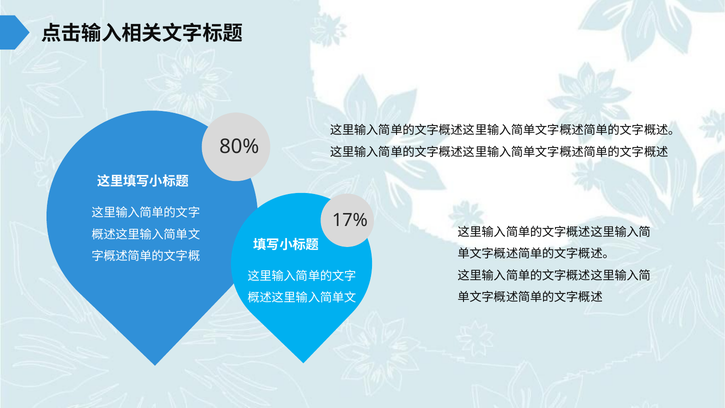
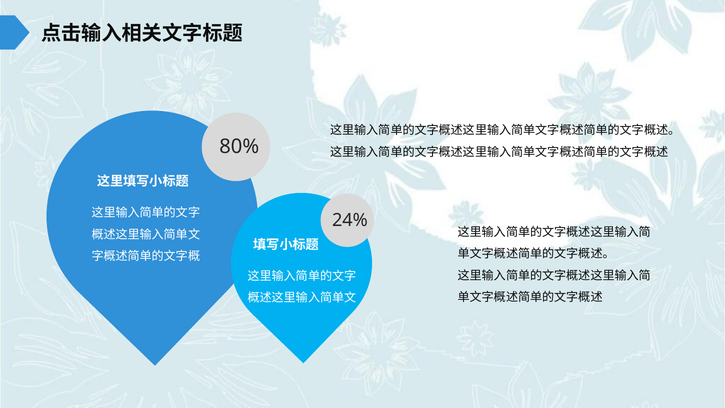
17%: 17% -> 24%
